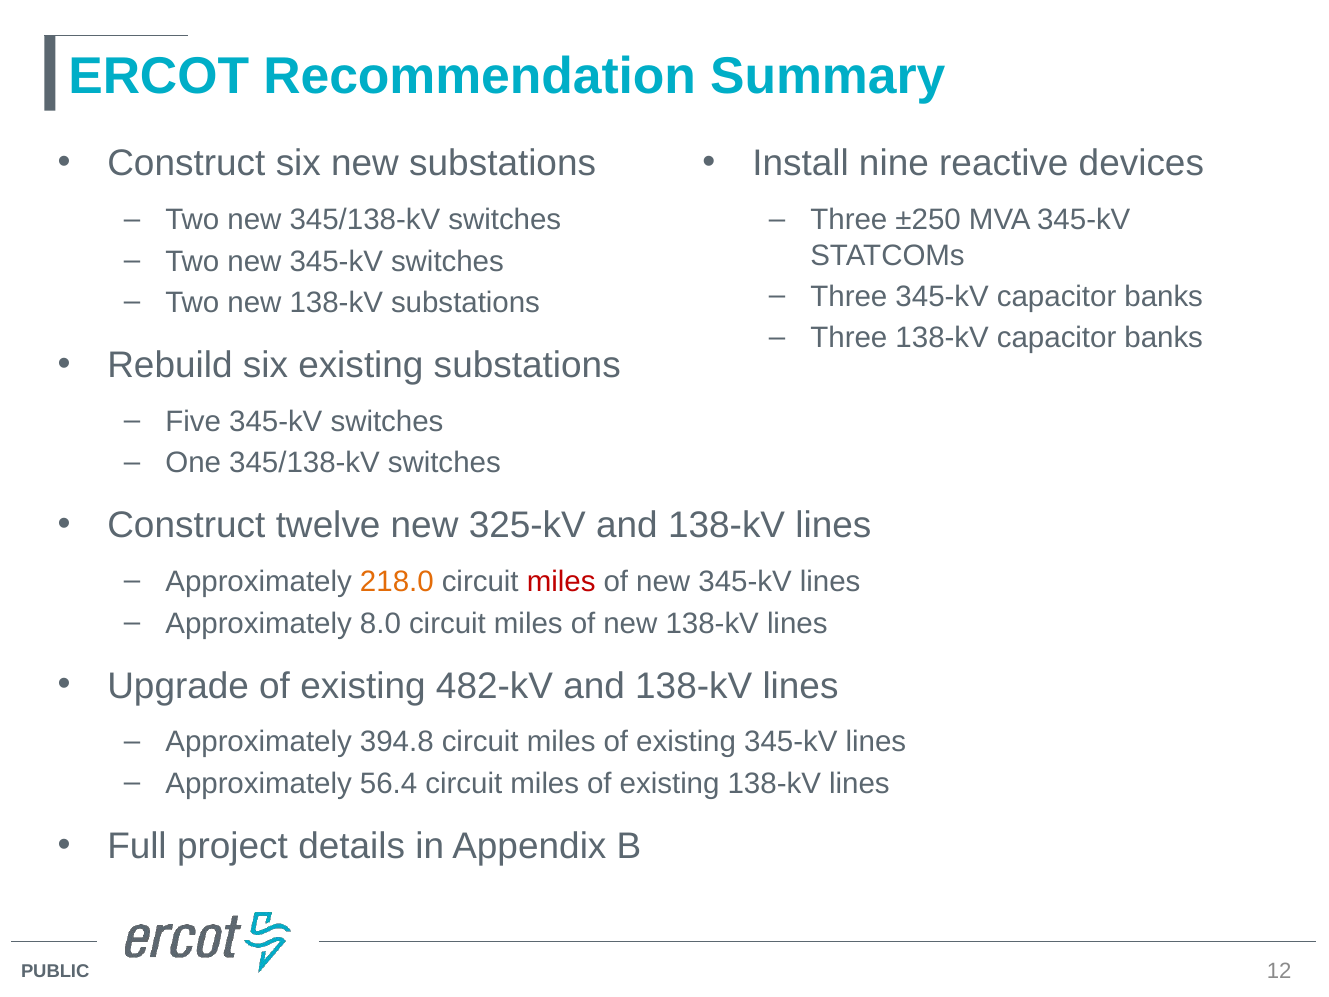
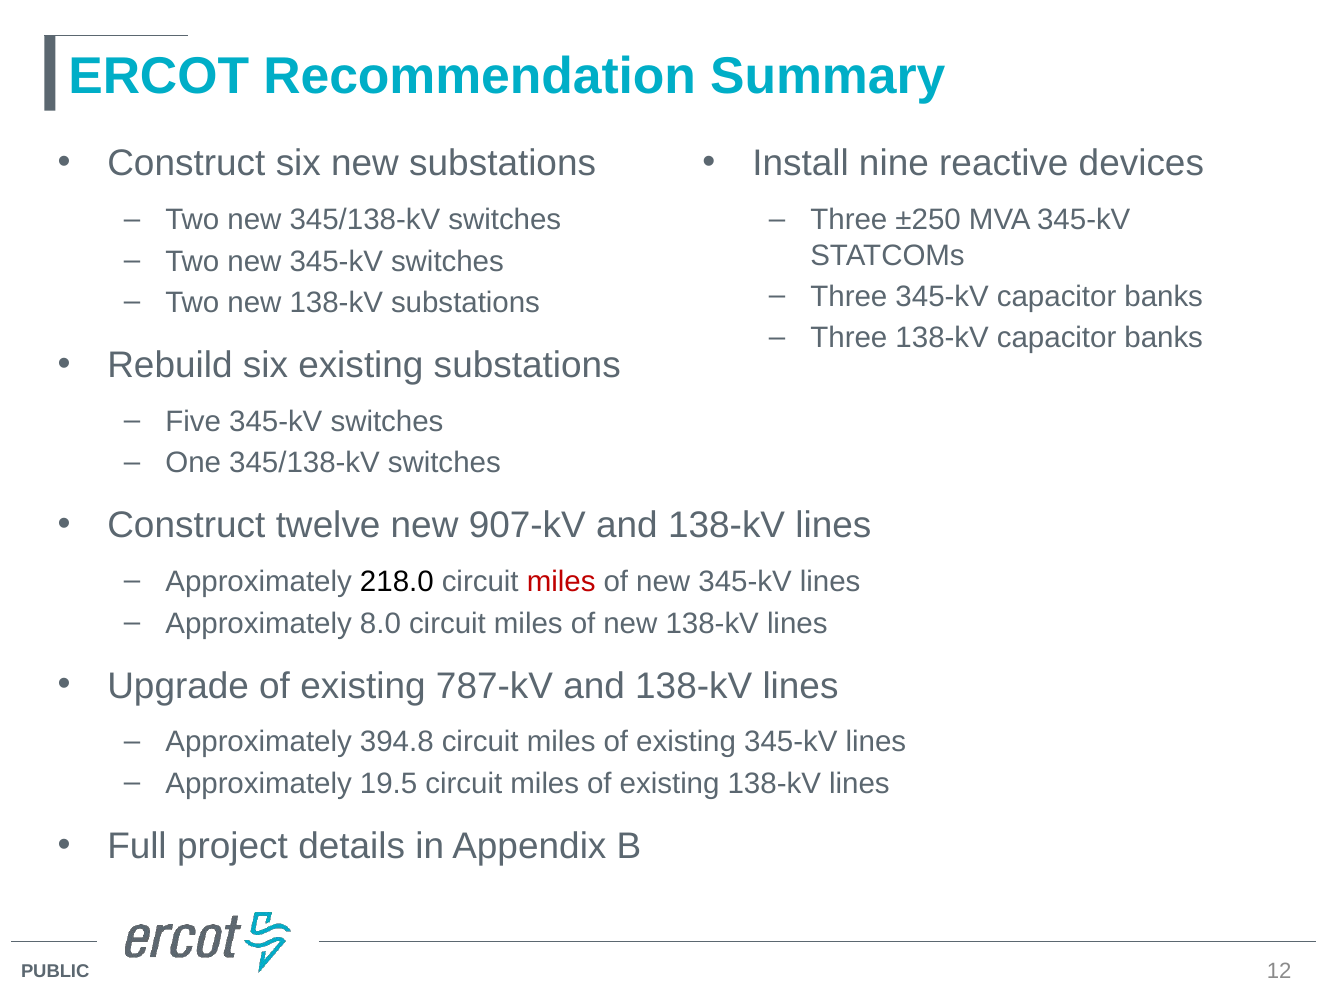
325-kV: 325-kV -> 907-kV
218.0 colour: orange -> black
482-kV: 482-kV -> 787-kV
56.4: 56.4 -> 19.5
